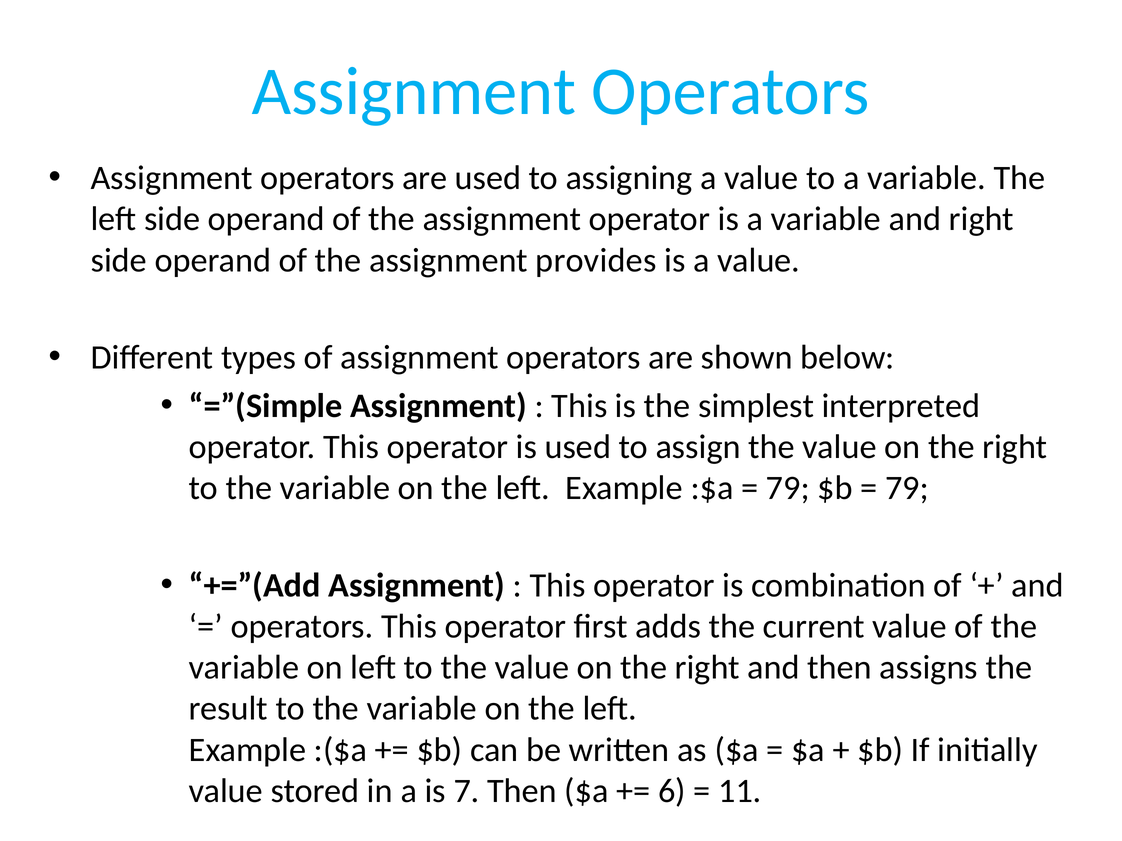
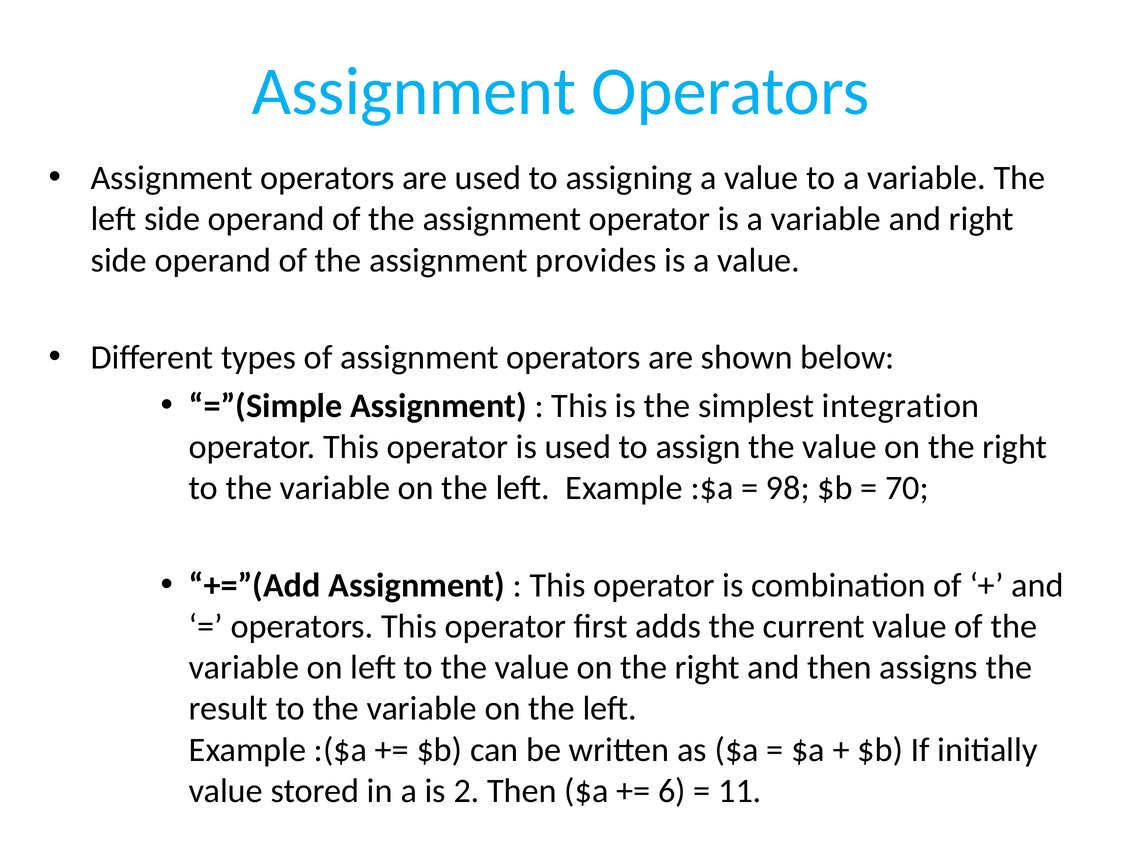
interpreted: interpreted -> integration
79 at (788, 488): 79 -> 98
79 at (907, 488): 79 -> 70
7: 7 -> 2
